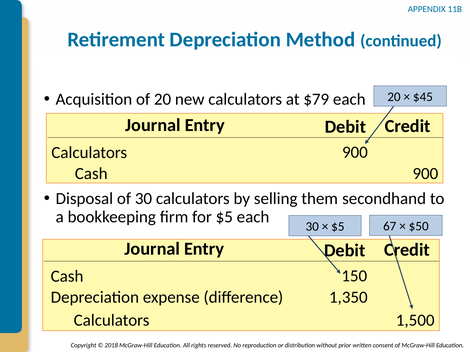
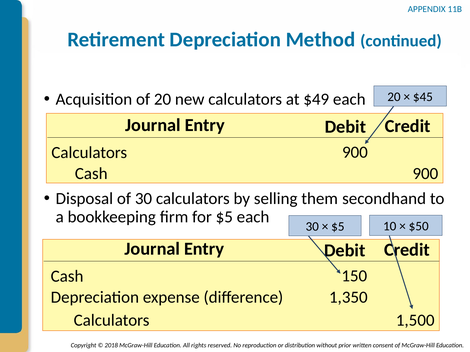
$79: $79 -> $49
67: 67 -> 10
